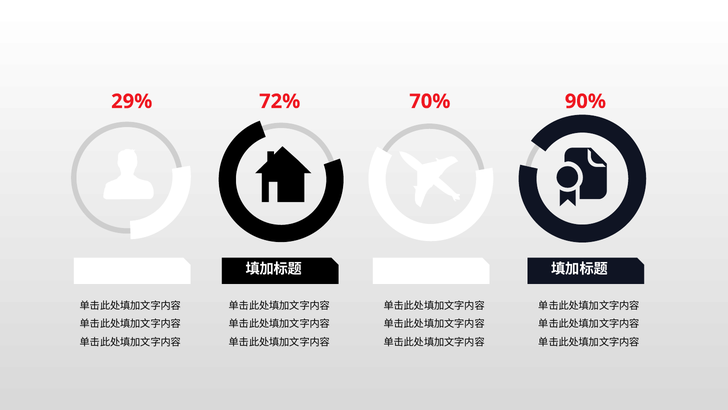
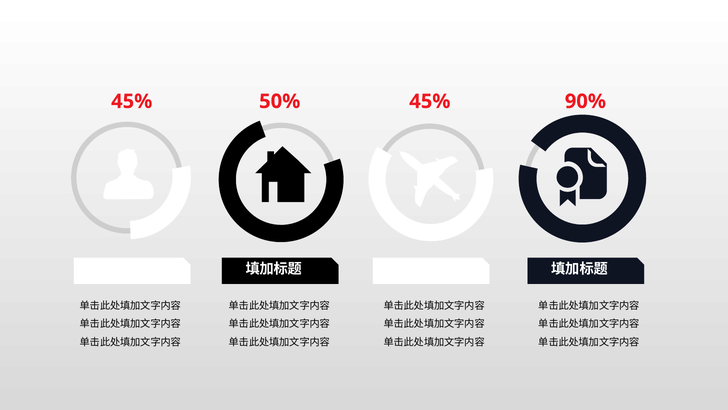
29% at (132, 101): 29% -> 45%
72%: 72% -> 50%
70% at (430, 101): 70% -> 45%
